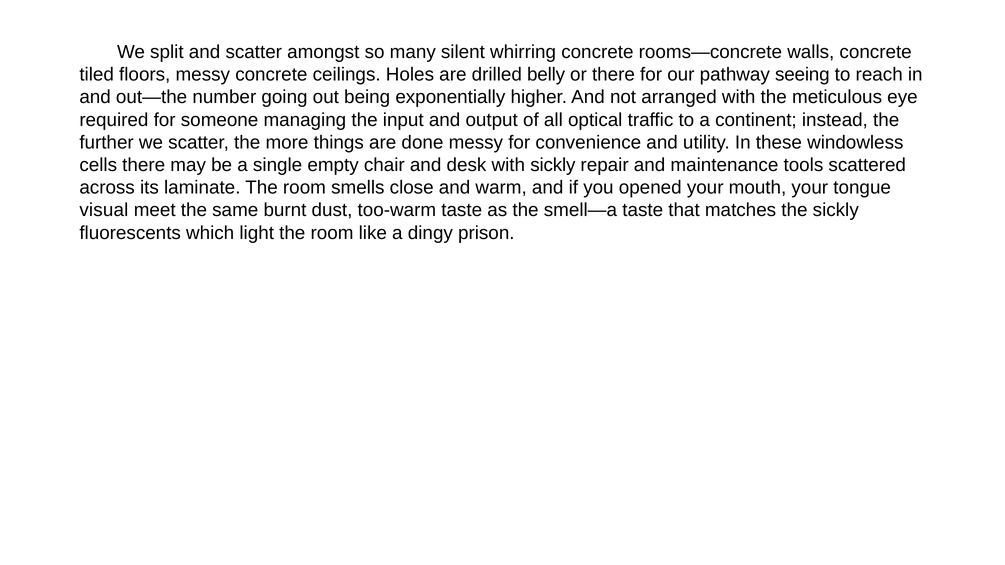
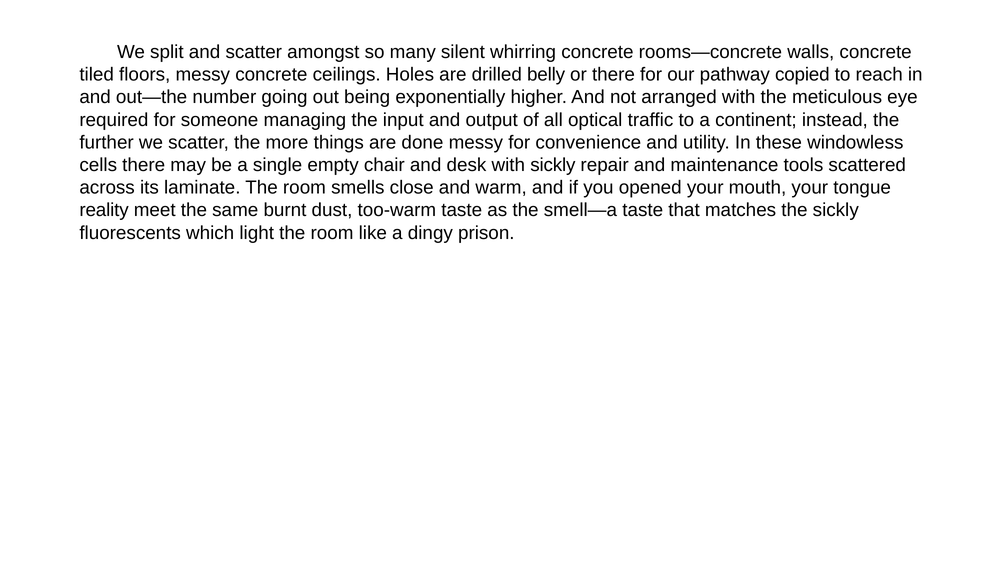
seeing: seeing -> copied
visual: visual -> reality
